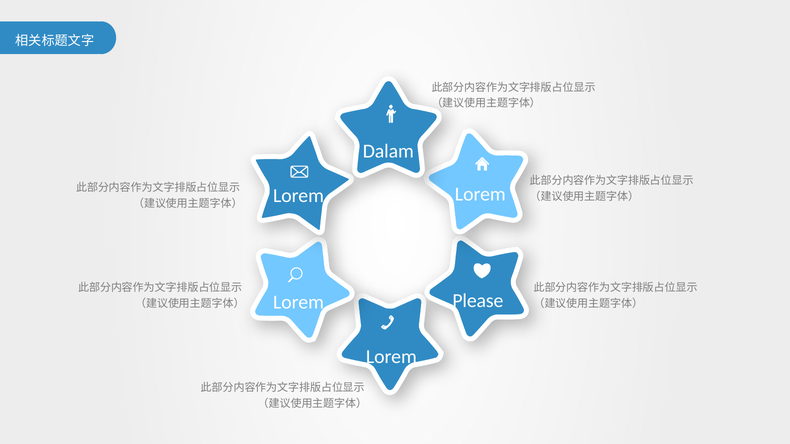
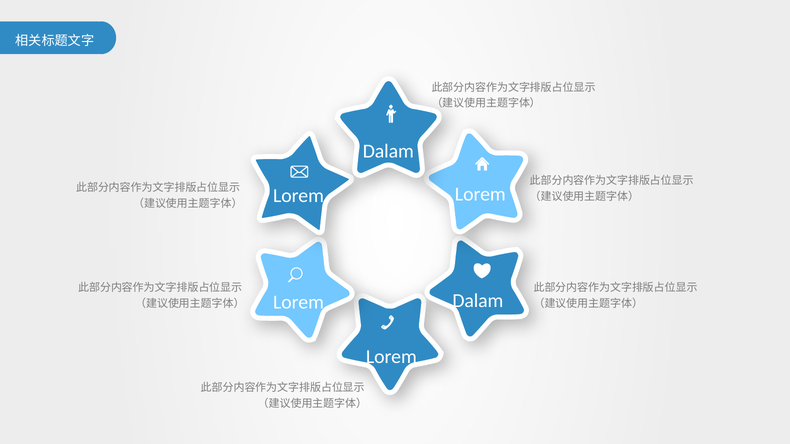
Please at (478, 301): Please -> Dalam
